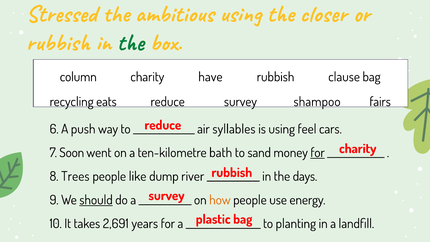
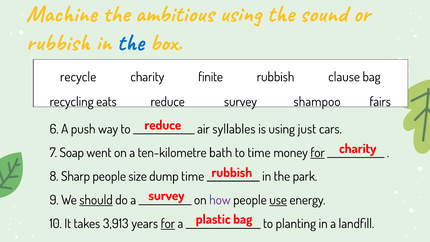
Stressed: Stressed -> Machine
closer: closer -> sound
the at (131, 42) colour: green -> blue
column: column -> recycle
have: have -> finite
feel: feel -> just
Soon: Soon -> Soap
to sand: sand -> time
Trees: Trees -> Sharp
like: like -> size
dump river: river -> time
days: days -> park
how colour: orange -> purple
use underline: none -> present
2,691: 2,691 -> 3,913
for at (168, 224) underline: none -> present
